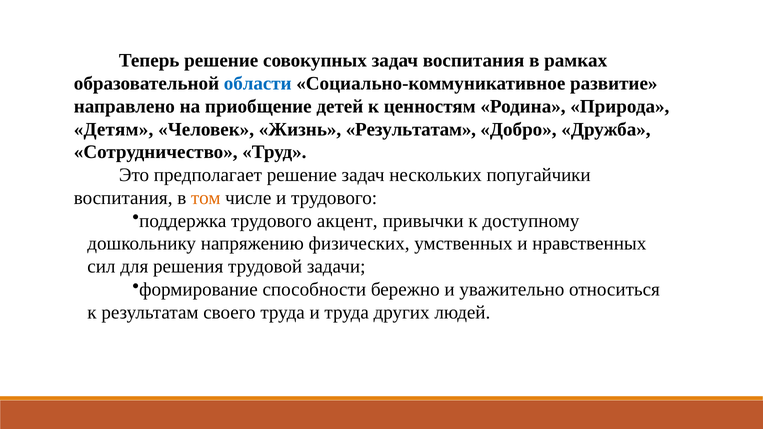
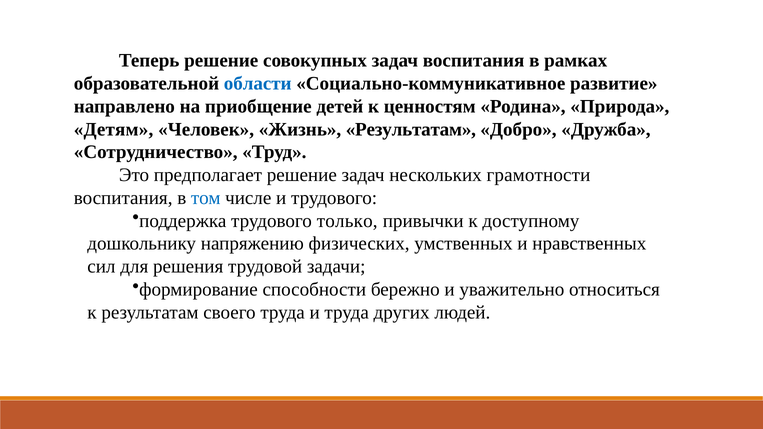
попугайчики: попугайчики -> грамотности
том colour: orange -> blue
акцент: акцент -> только
